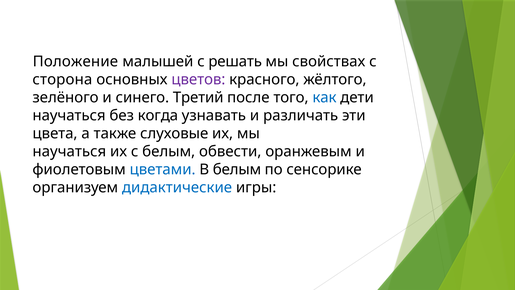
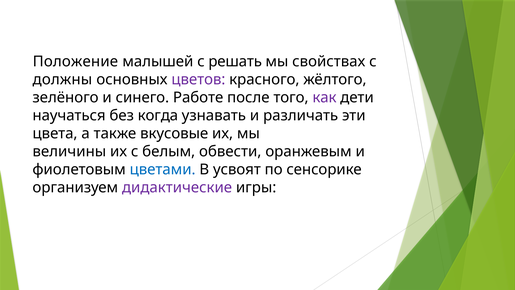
сторона: сторона -> должны
Третий: Третий -> Работе
как colour: blue -> purple
слуховые: слуховые -> вкусовые
научаться at (69, 151): научаться -> величины
В белым: белым -> усвоят
дидактические colour: blue -> purple
